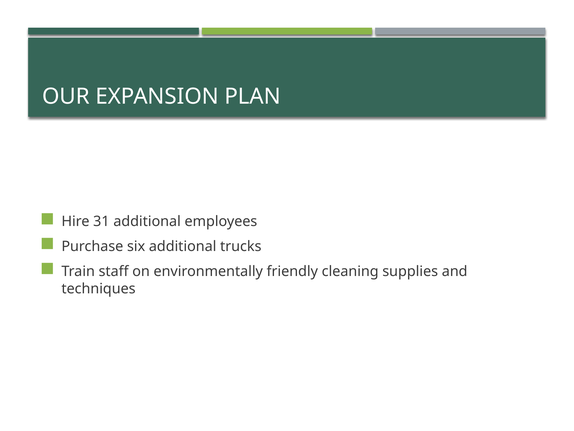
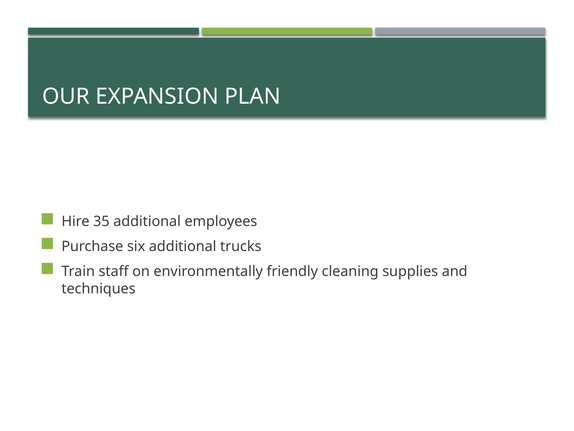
31: 31 -> 35
